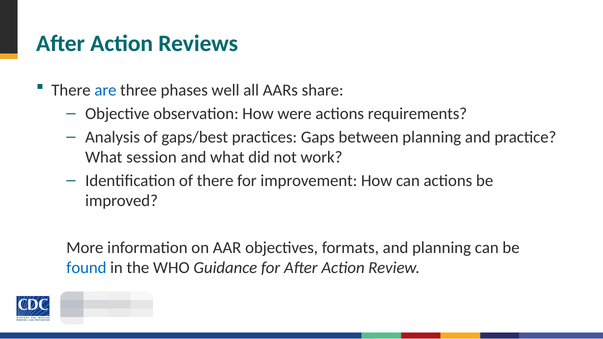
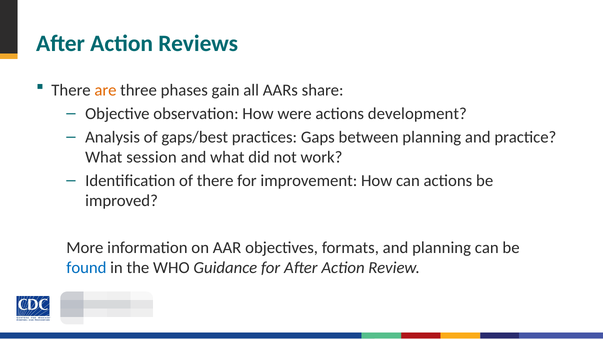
are colour: blue -> orange
well: well -> gain
requirements: requirements -> development
